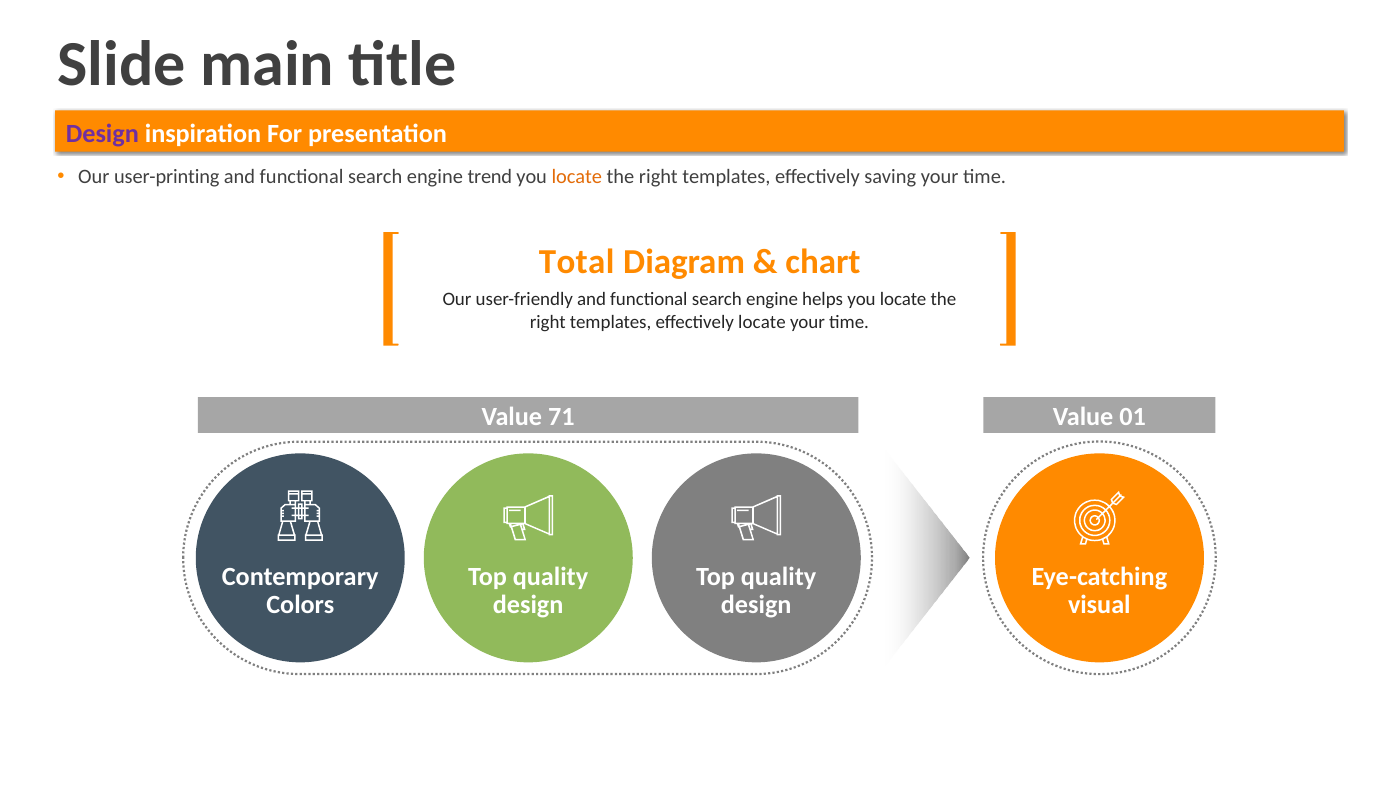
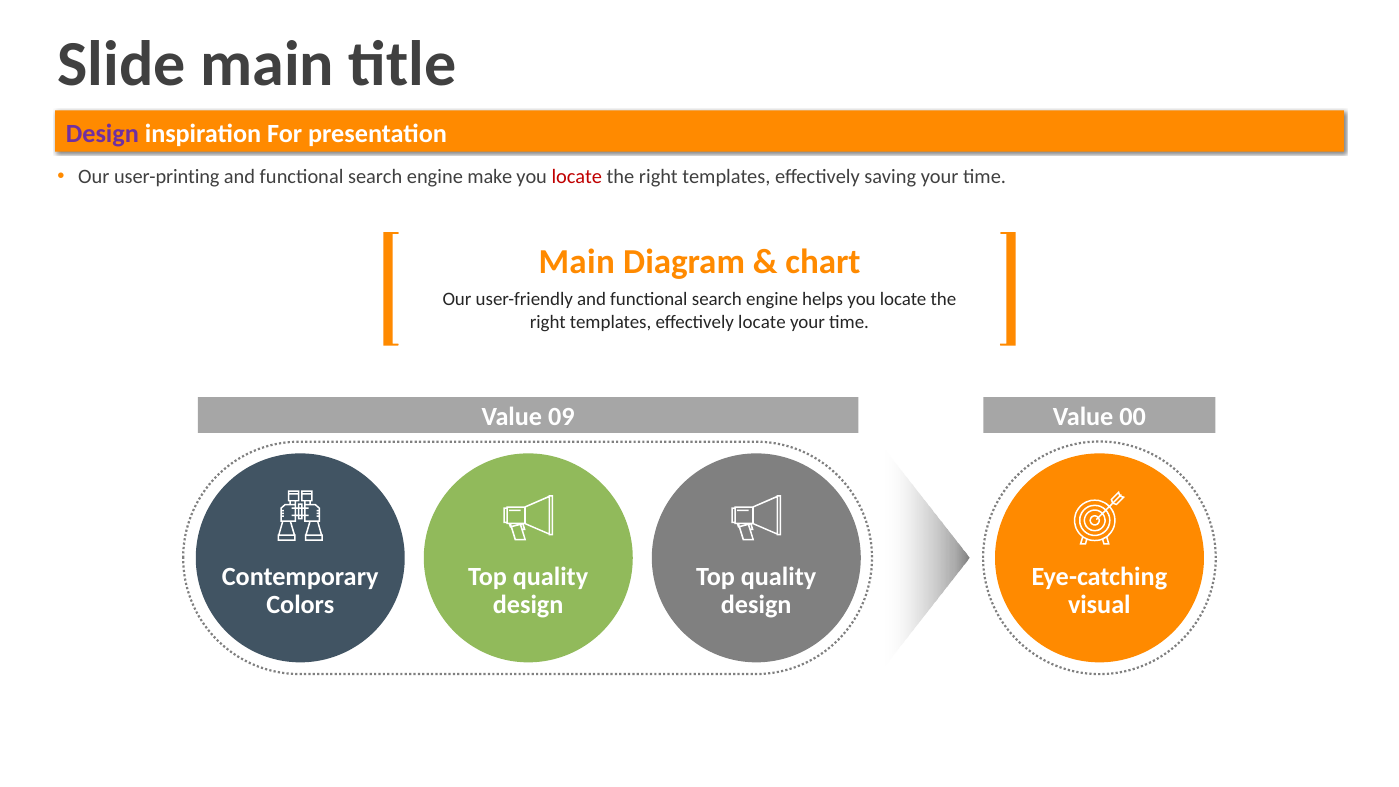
trend: trend -> make
locate at (577, 177) colour: orange -> red
Total at (577, 262): Total -> Main
71: 71 -> 09
01: 01 -> 00
